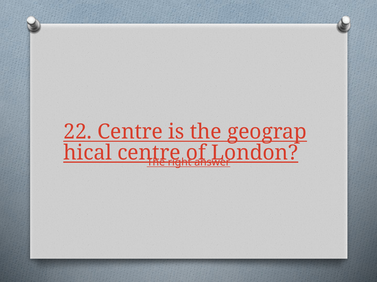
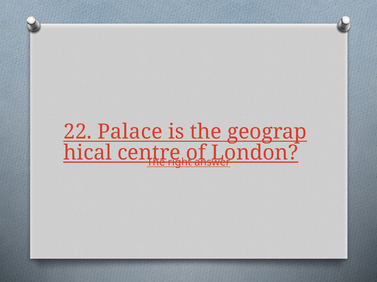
22 Centre: Centre -> Palace
